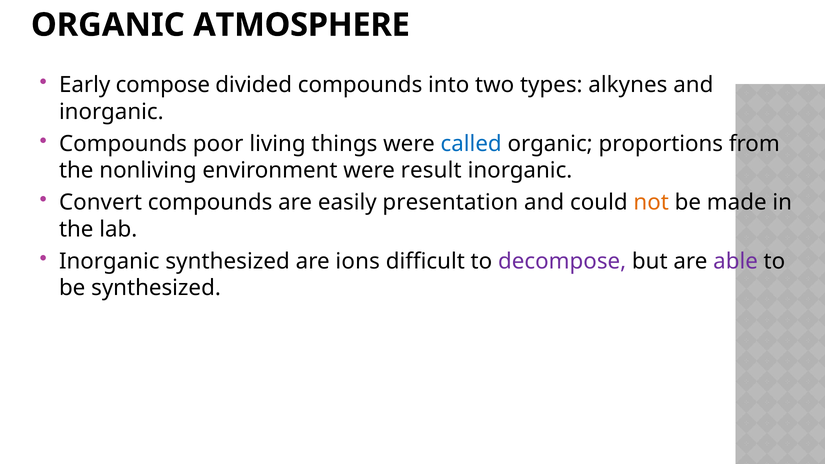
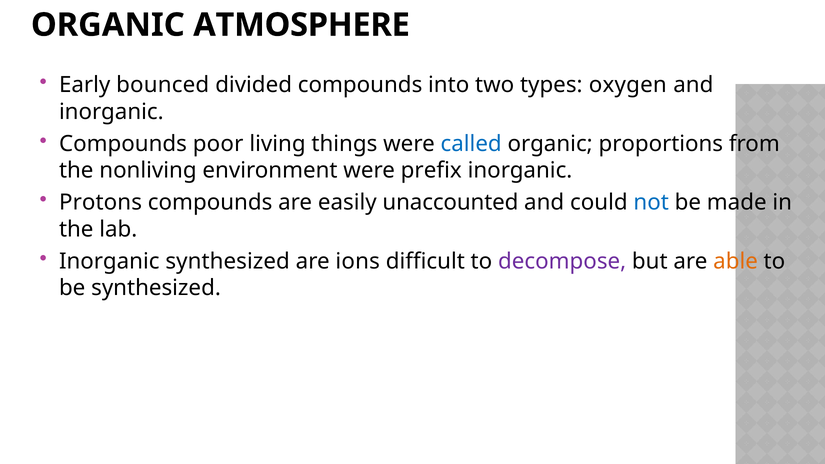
compose: compose -> bounced
alkynes: alkynes -> oxygen
result: result -> prefix
Convert: Convert -> Protons
presentation: presentation -> unaccounted
not colour: orange -> blue
able colour: purple -> orange
